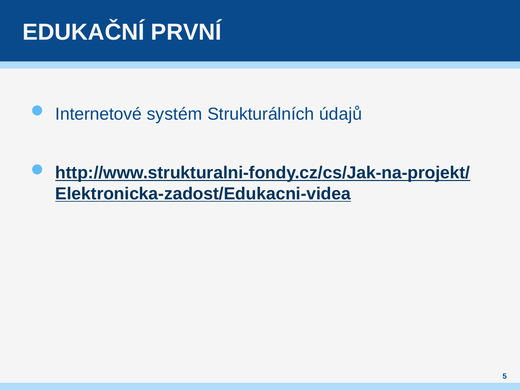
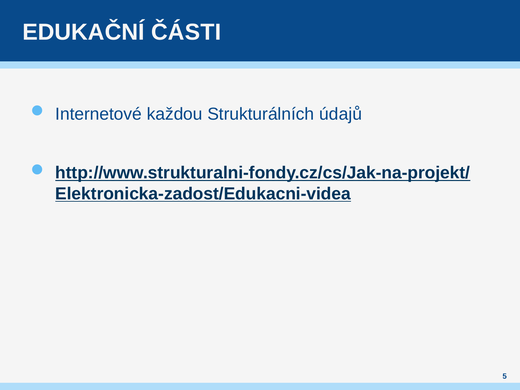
PRVNÍ: PRVNÍ -> ČÁSTI
systém: systém -> každou
